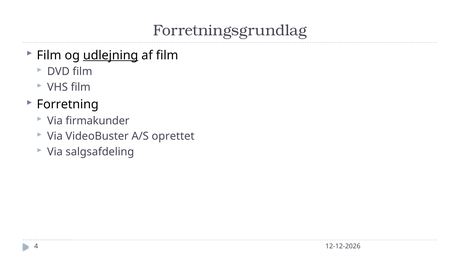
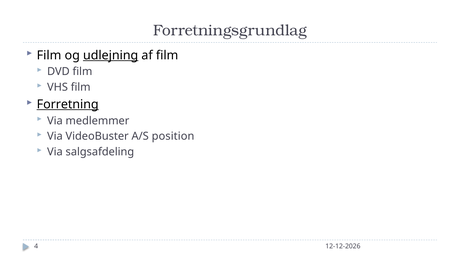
Forretning underline: none -> present
firmakunder: firmakunder -> medlemmer
oprettet: oprettet -> position
